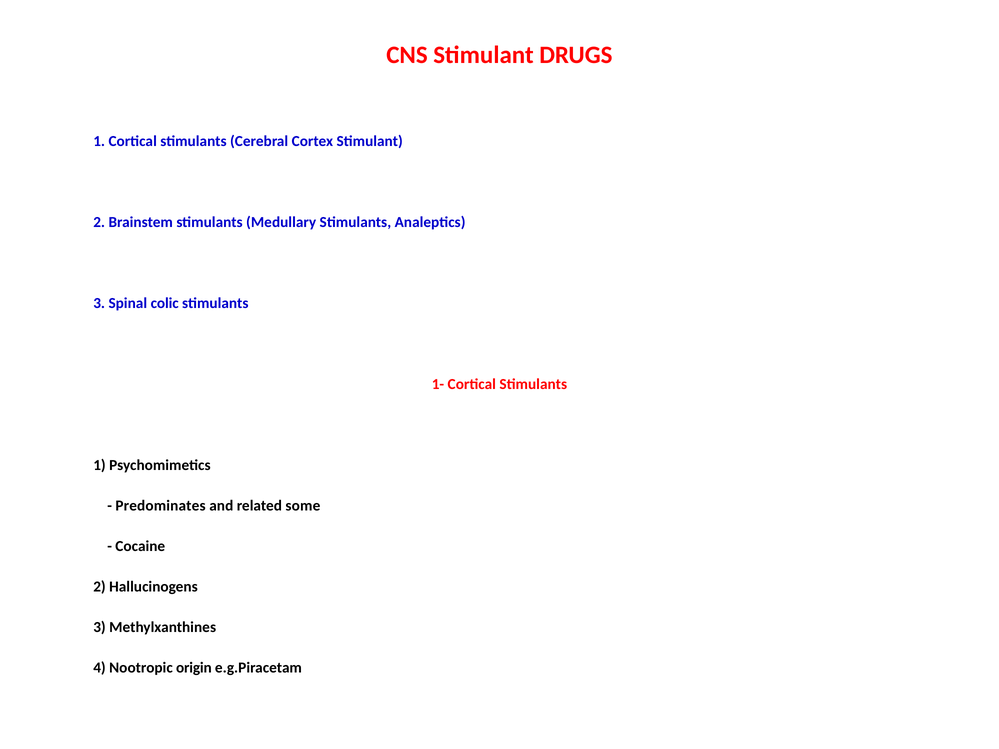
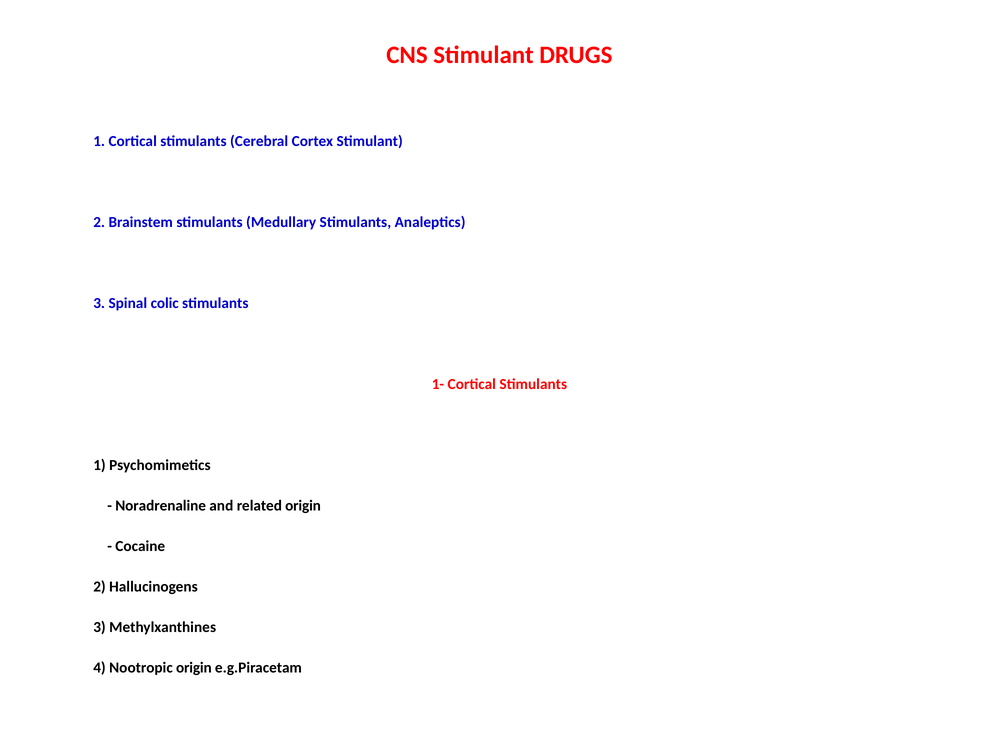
Predominates: Predominates -> Noradrenaline
related some: some -> origin
